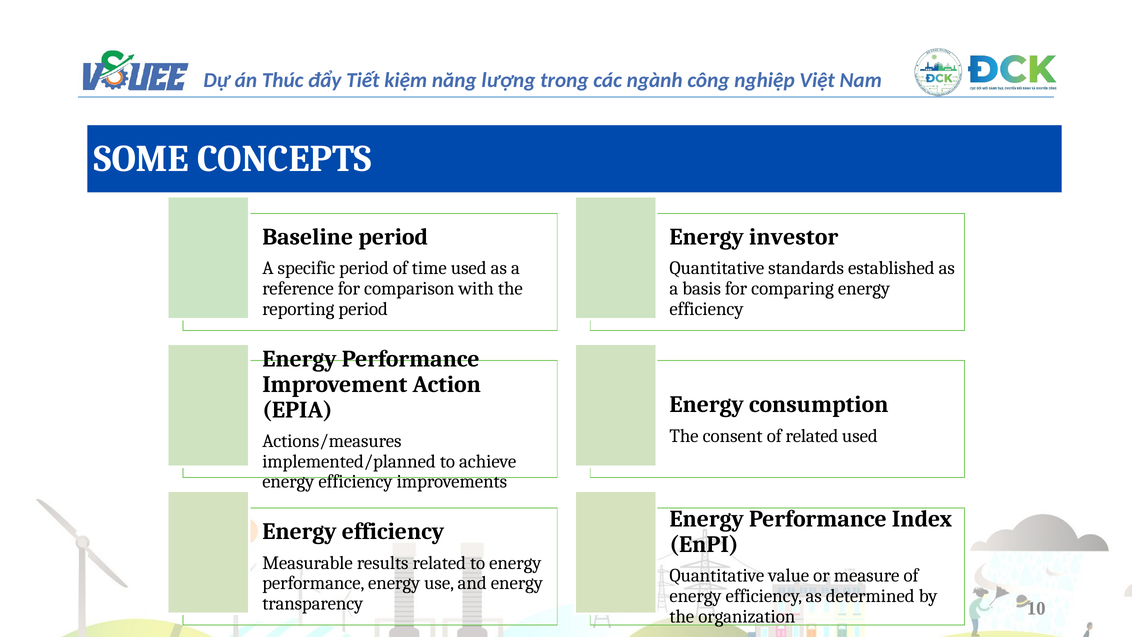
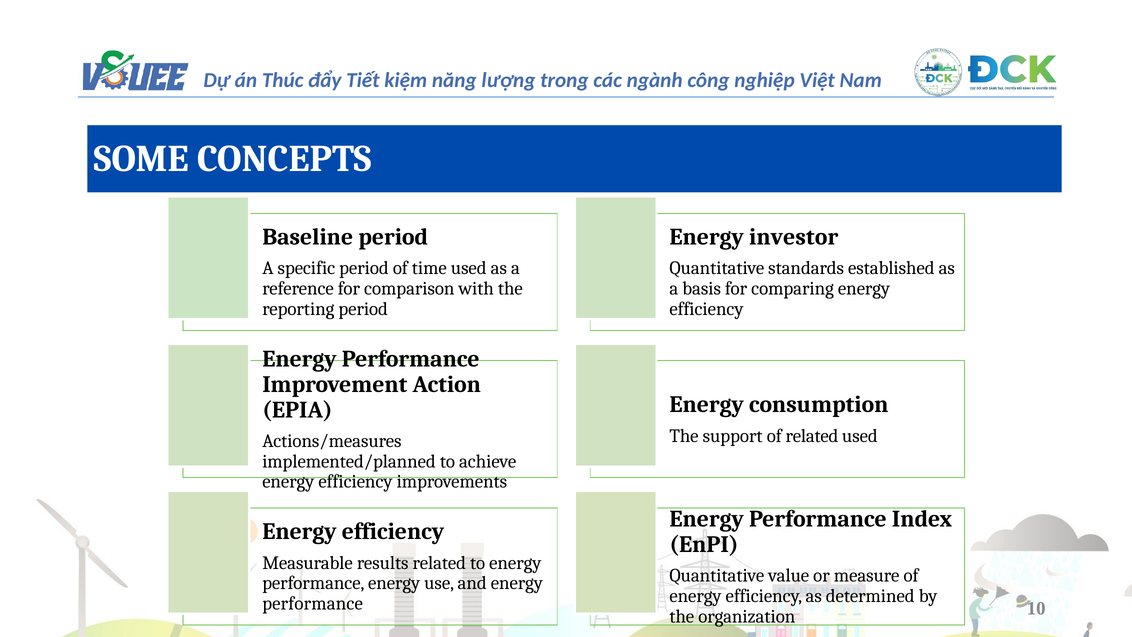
consent: consent -> support
transparency at (313, 603): transparency -> performance
